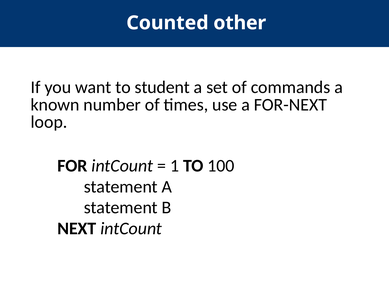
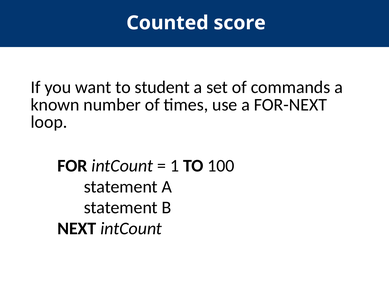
other: other -> score
